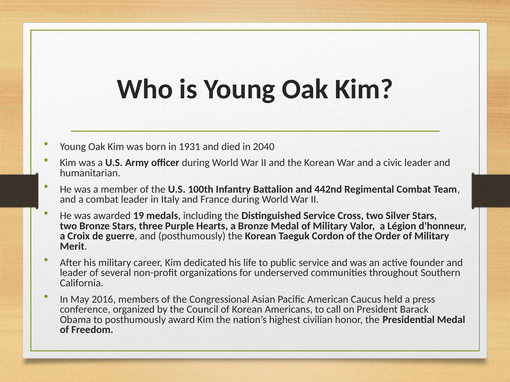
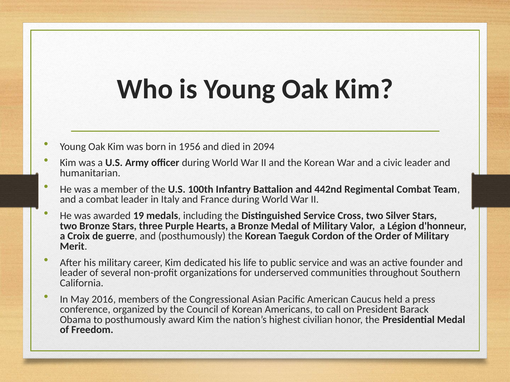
1931: 1931 -> 1956
2040: 2040 -> 2094
